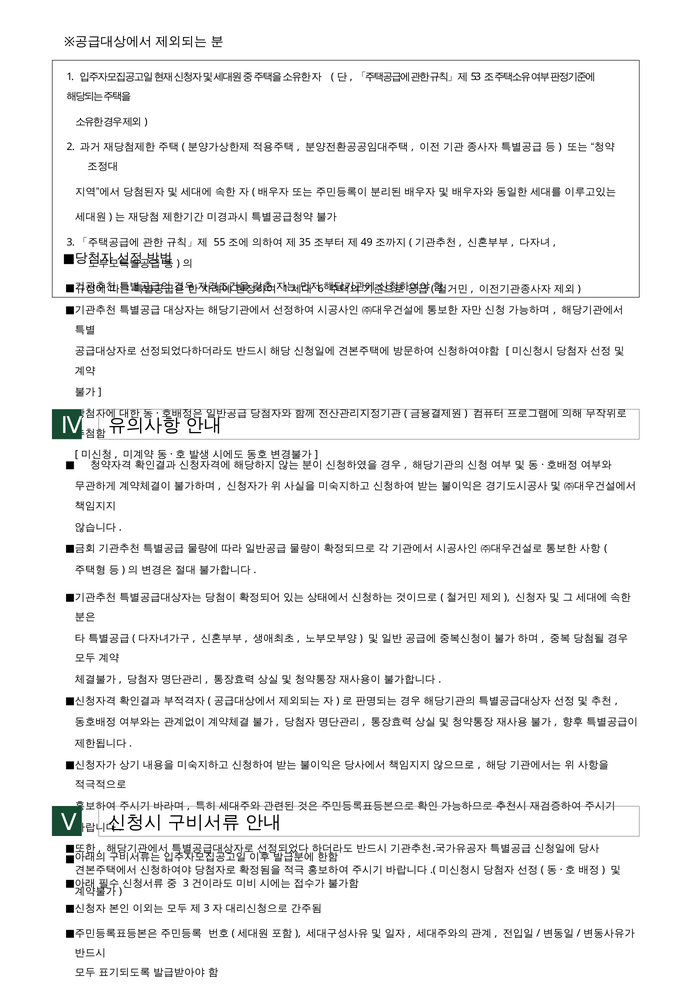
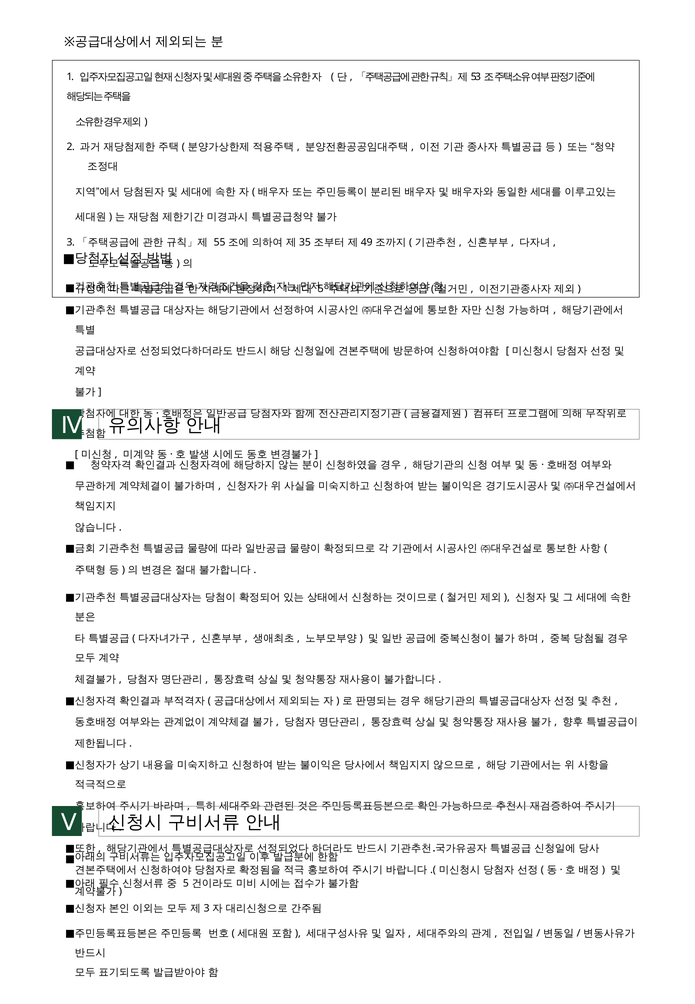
6 at (321, 289): 6 -> 5
3 at (186, 883): 3 -> 5
